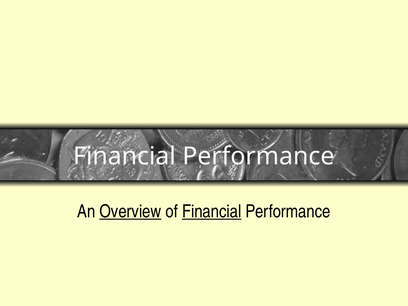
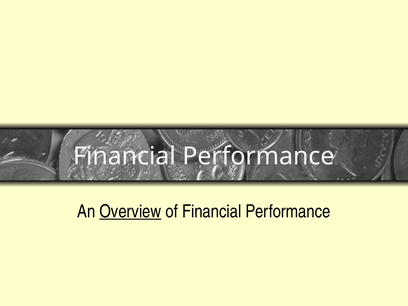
Financial at (212, 211) underline: present -> none
